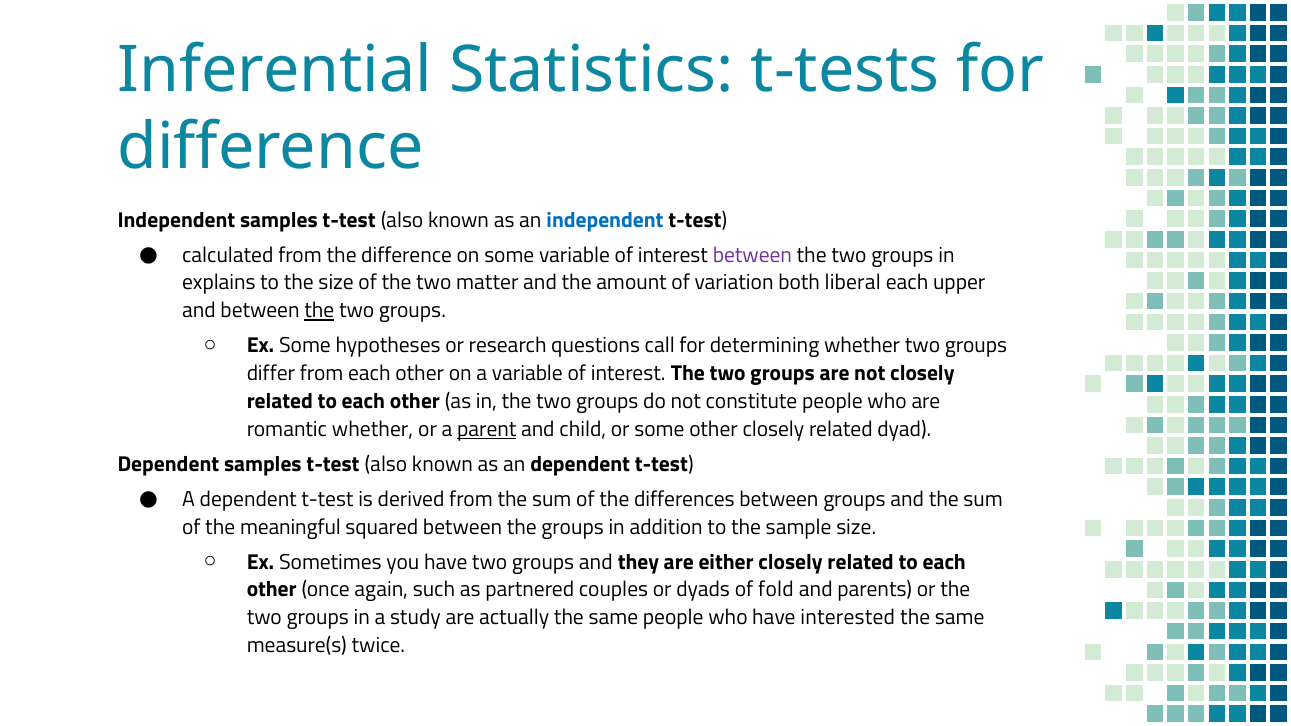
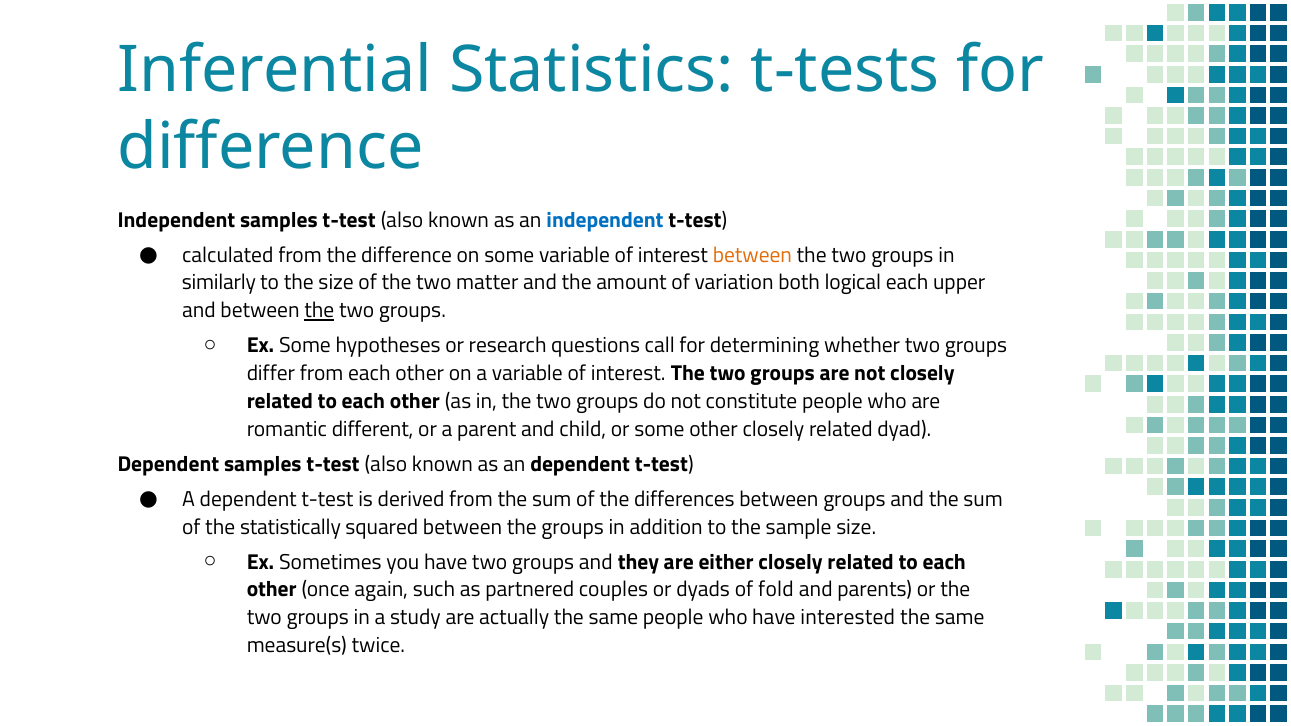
between at (752, 255) colour: purple -> orange
explains: explains -> similarly
liberal: liberal -> logical
romantic whether: whether -> different
parent underline: present -> none
meaningful: meaningful -> statistically
